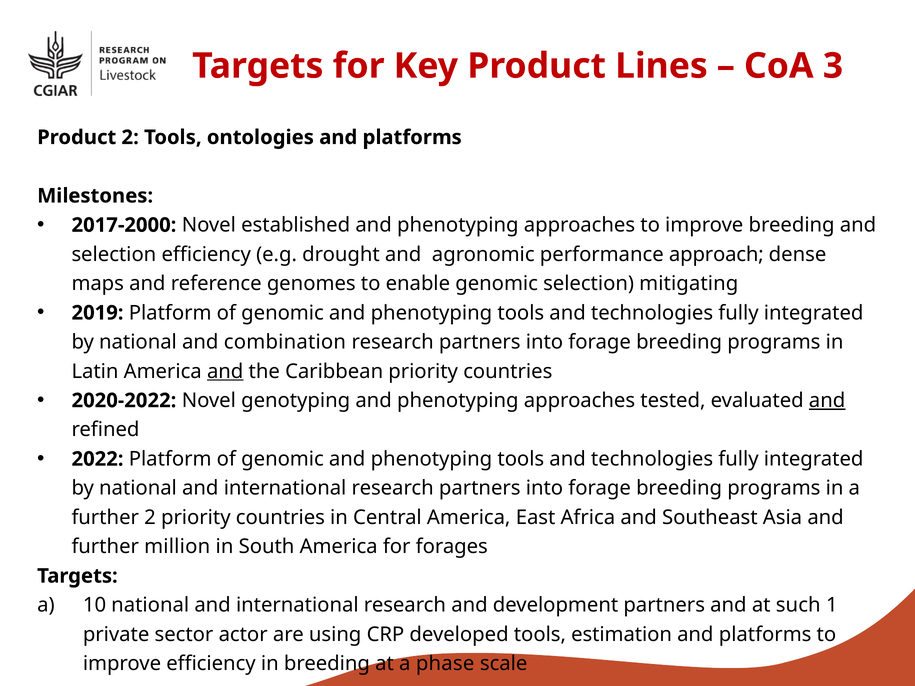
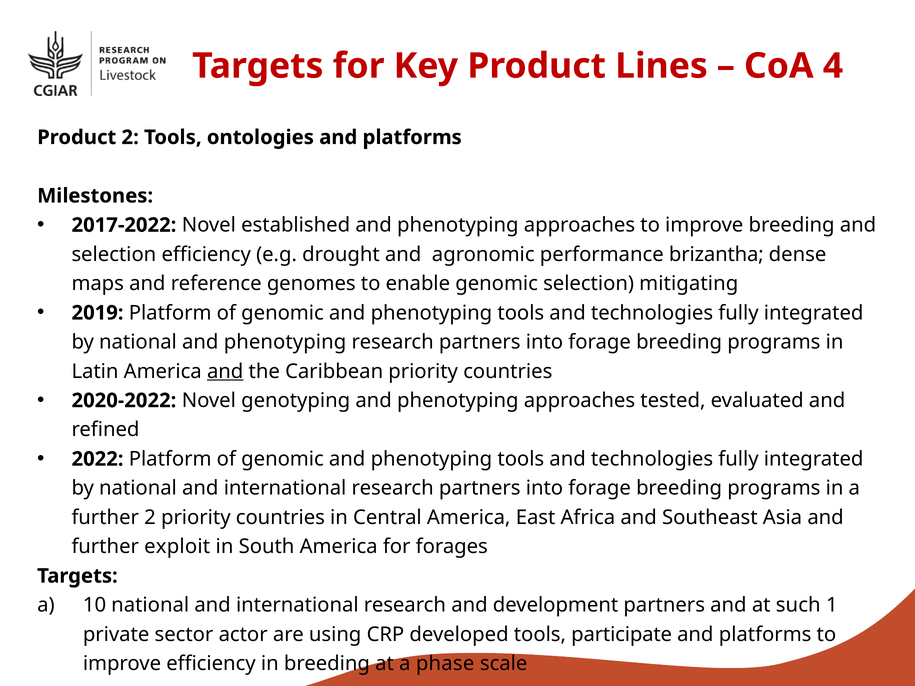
3: 3 -> 4
2017-2000: 2017-2000 -> 2017-2022
approach: approach -> brizantha
national and combination: combination -> phenotyping
and at (827, 401) underline: present -> none
million: million -> exploit
estimation: estimation -> participate
